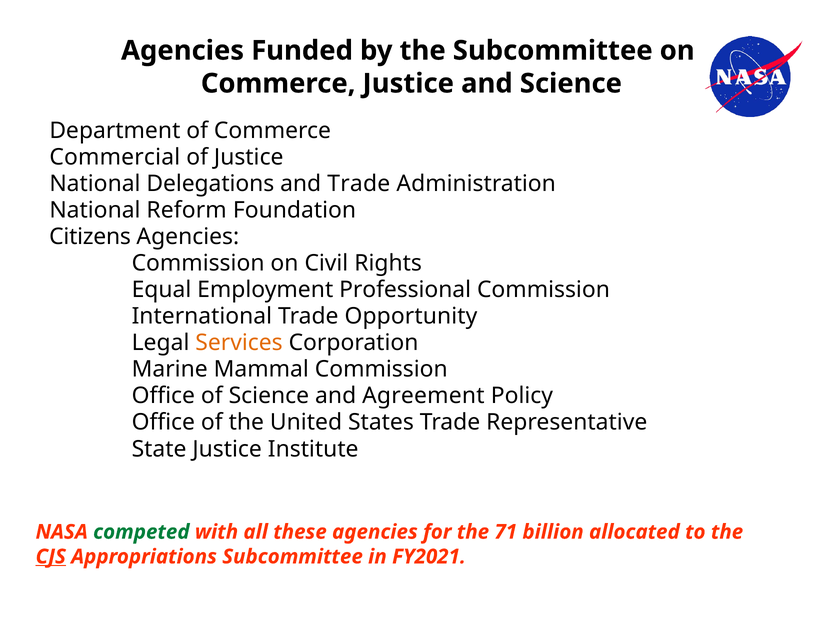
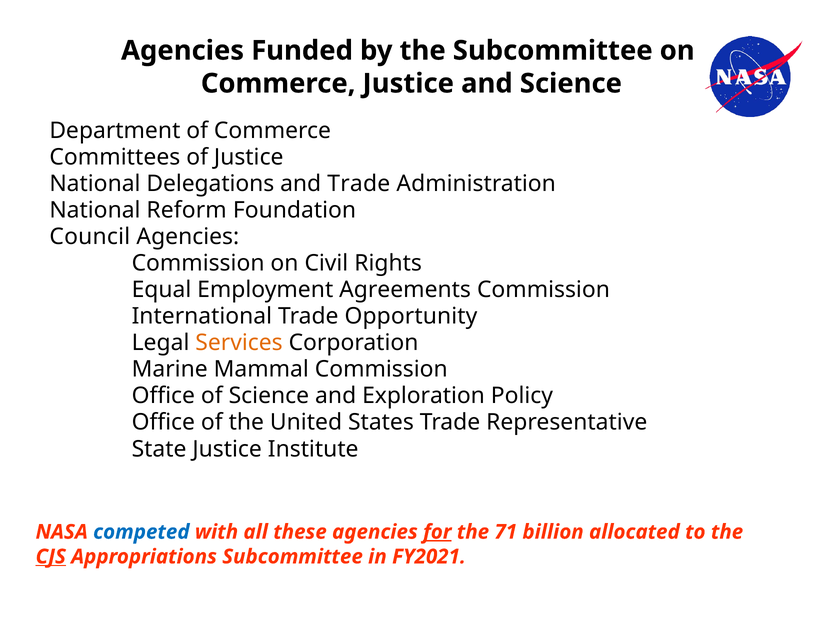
Commercial: Commercial -> Committees
Citizens: Citizens -> Council
Professional: Professional -> Agreements
Agreement: Agreement -> Exploration
competed colour: green -> blue
for underline: none -> present
